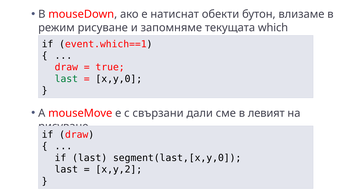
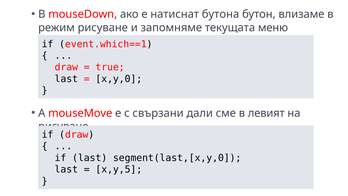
обекти: обекти -> бутона
which: which -> меню
last at (66, 79) colour: green -> black
x,y,2: x,y,2 -> x,y,5
